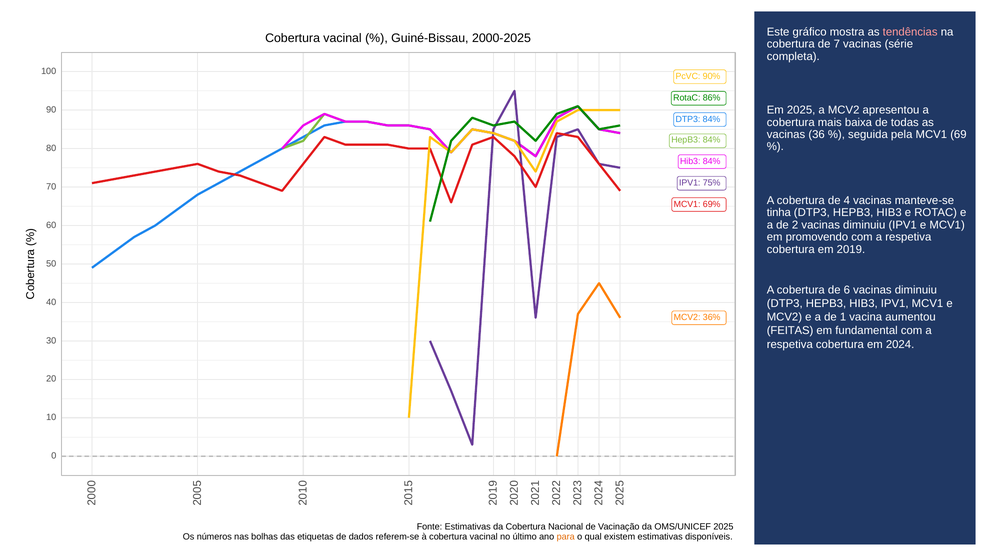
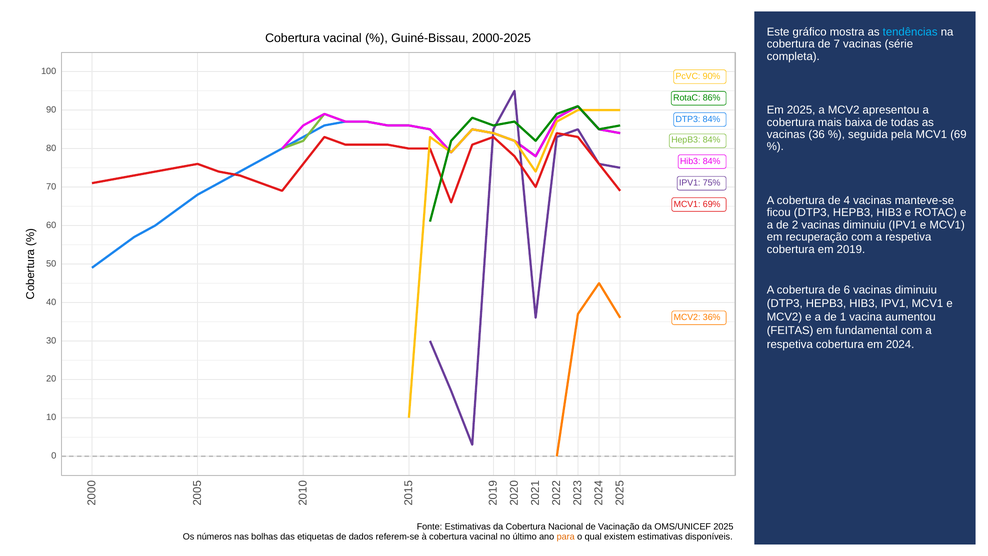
tendências colour: pink -> light blue
tinha: tinha -> ficou
promovendo: promovendo -> recuperação
